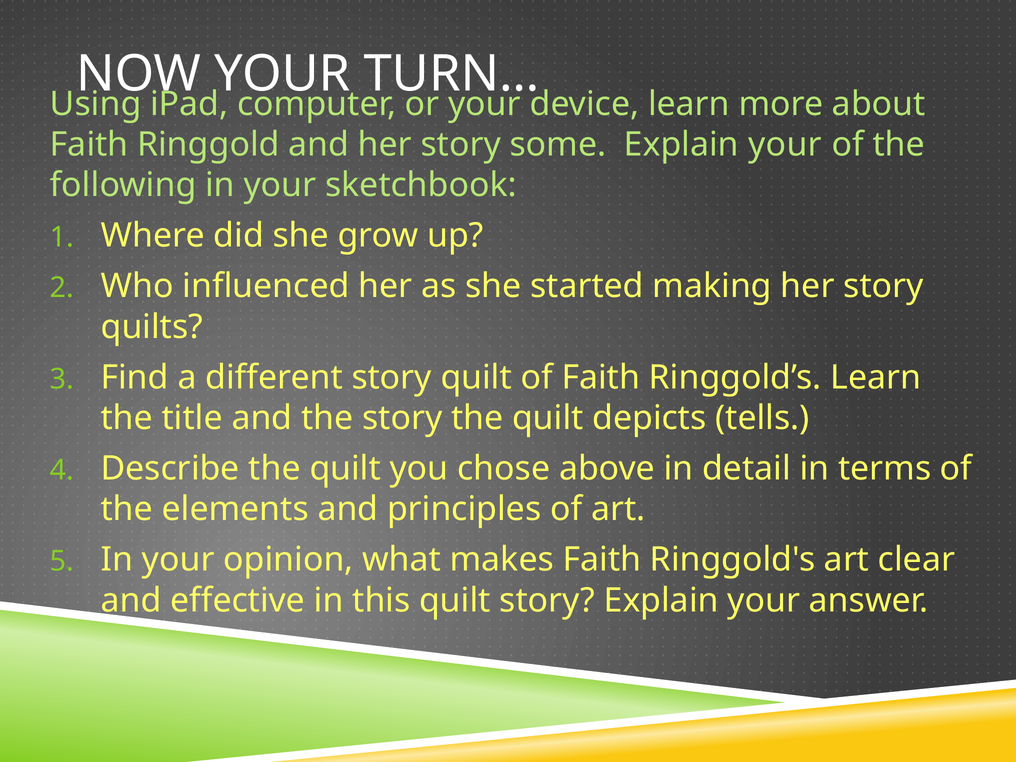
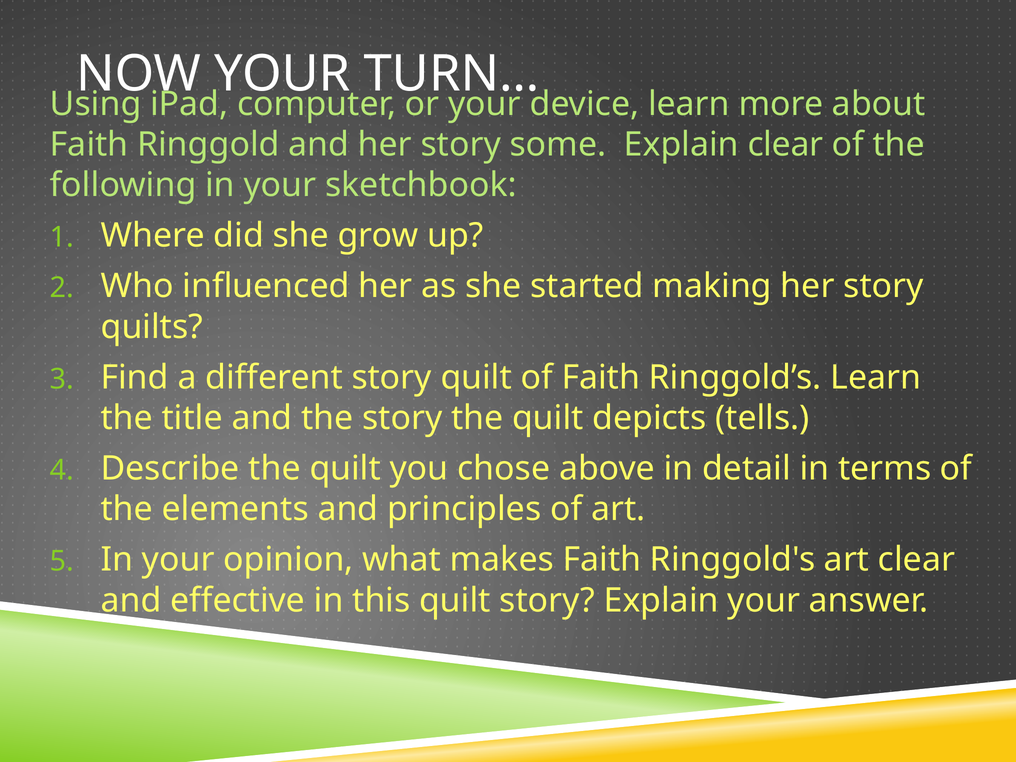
your at (785, 145): your -> clear
